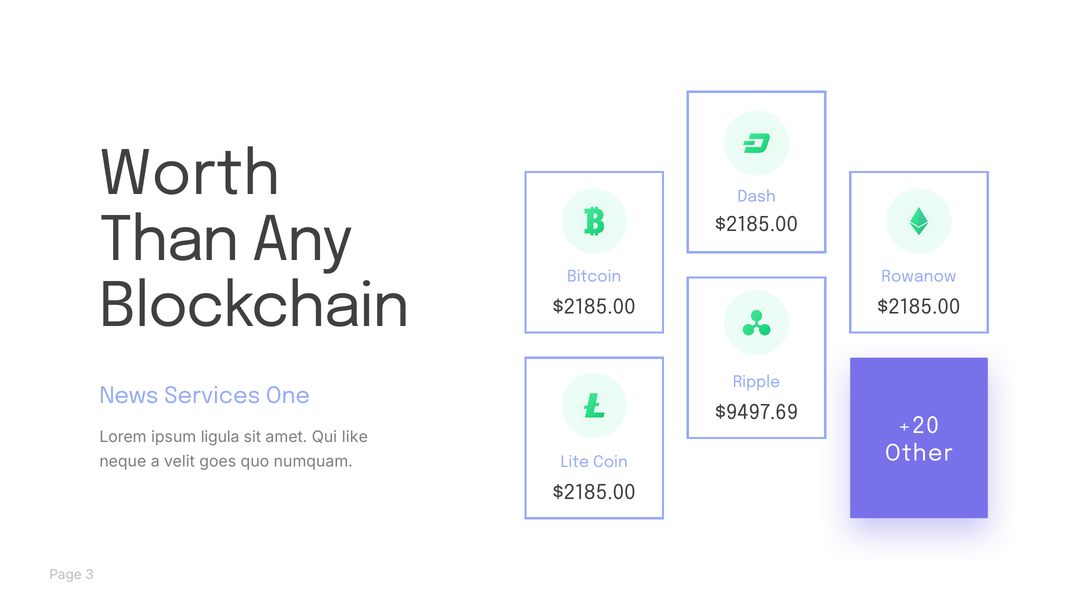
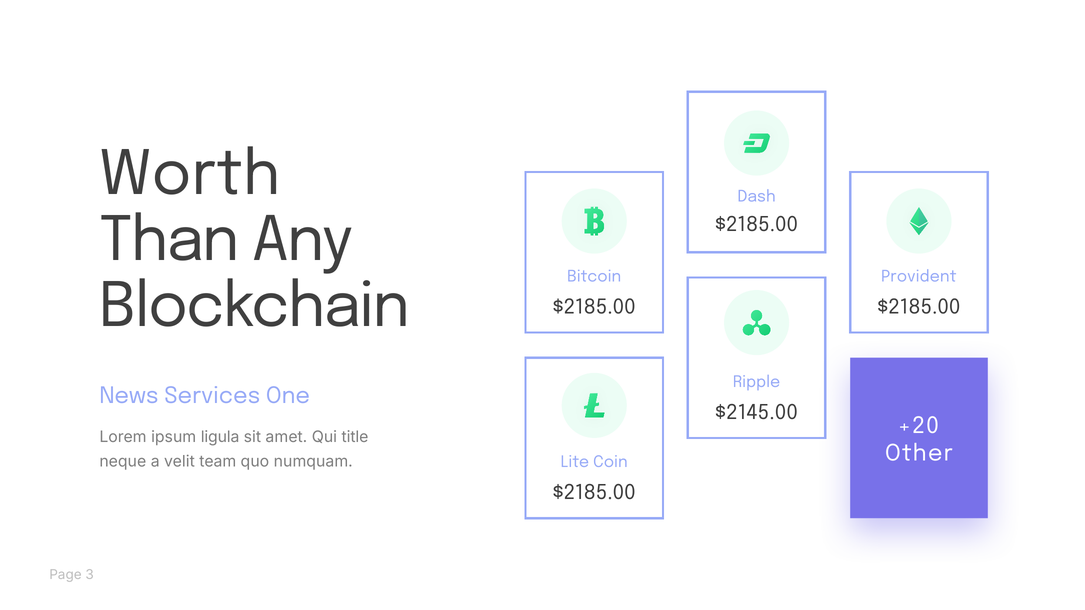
Rowanow: Rowanow -> Provident
$9497.69: $9497.69 -> $2145.00
like: like -> title
goes: goes -> team
